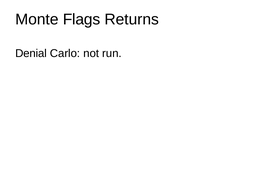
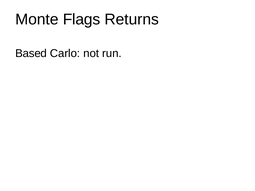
Denial: Denial -> Based
